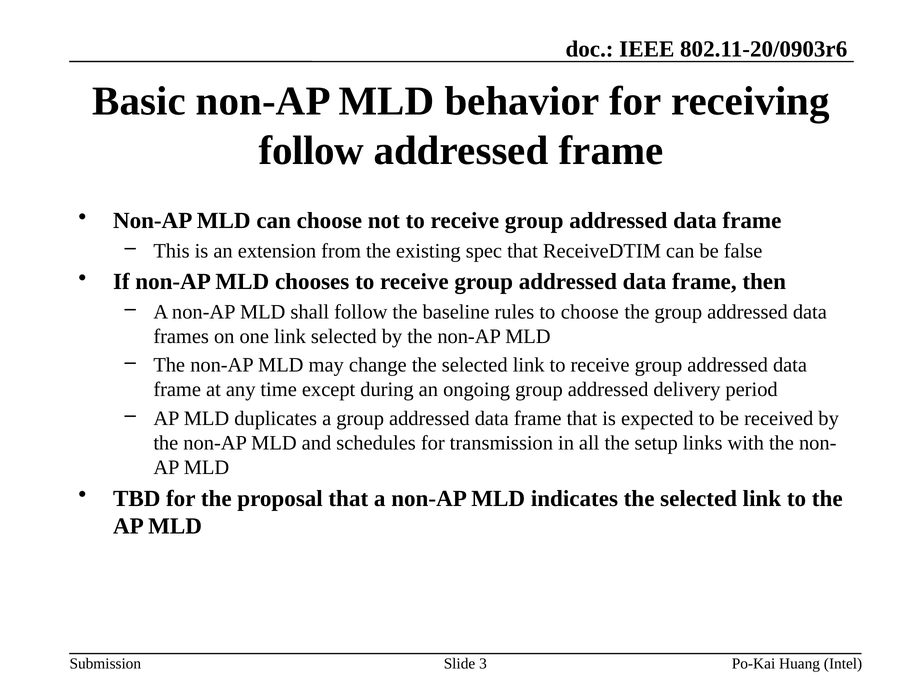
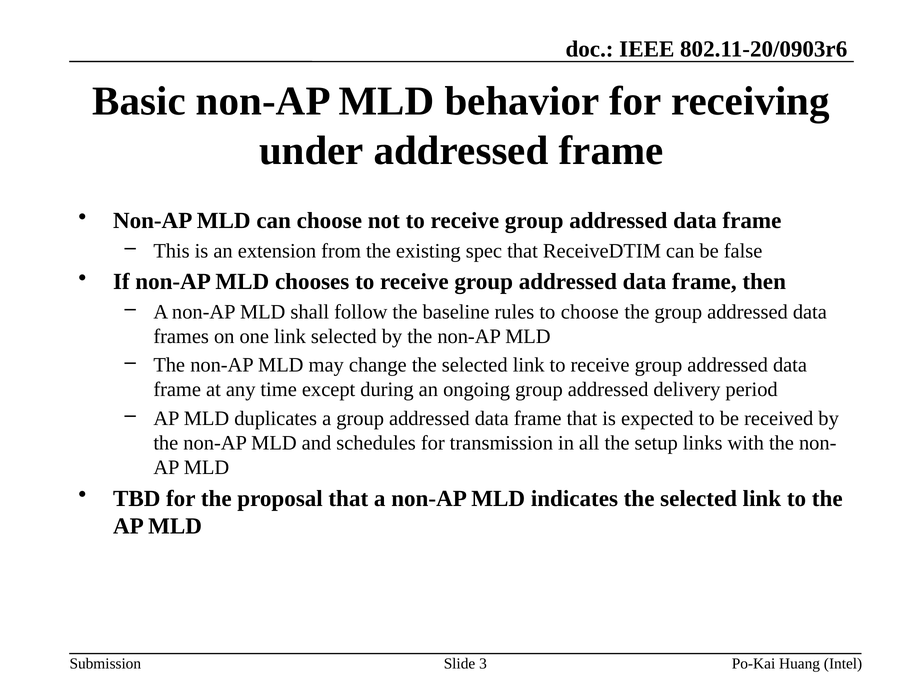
follow at (311, 151): follow -> under
